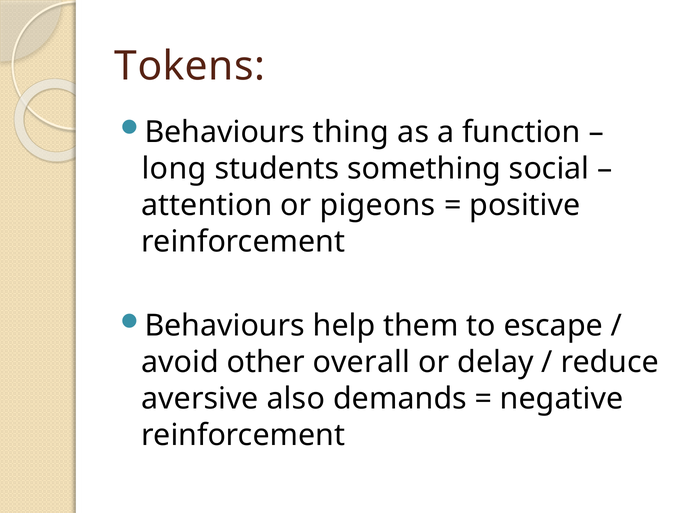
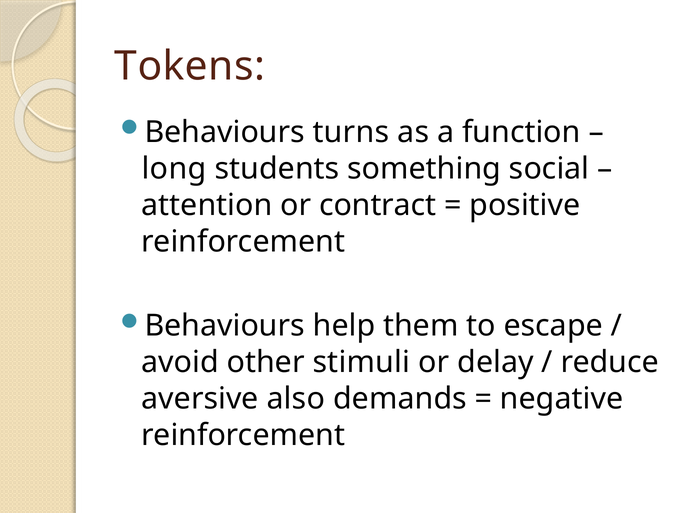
thing: thing -> turns
pigeons: pigeons -> contract
overall: overall -> stimuli
